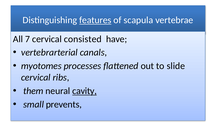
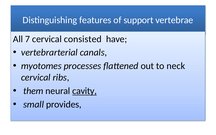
features underline: present -> none
scapula: scapula -> support
slide: slide -> neck
prevents: prevents -> provides
